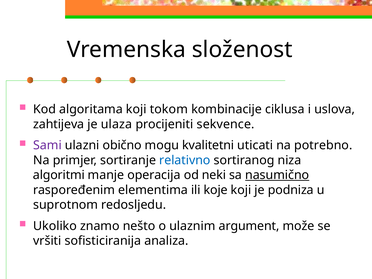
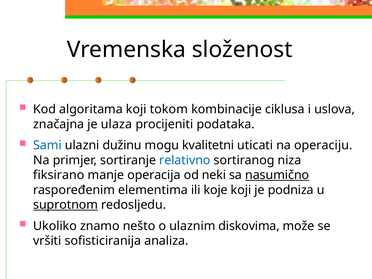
zahtijeva: zahtijeva -> značajna
sekvence: sekvence -> podataka
Sami colour: purple -> blue
obično: obično -> dužinu
potrebno: potrebno -> operaciju
algoritmi: algoritmi -> fiksirano
suprotnom underline: none -> present
argument: argument -> diskovima
